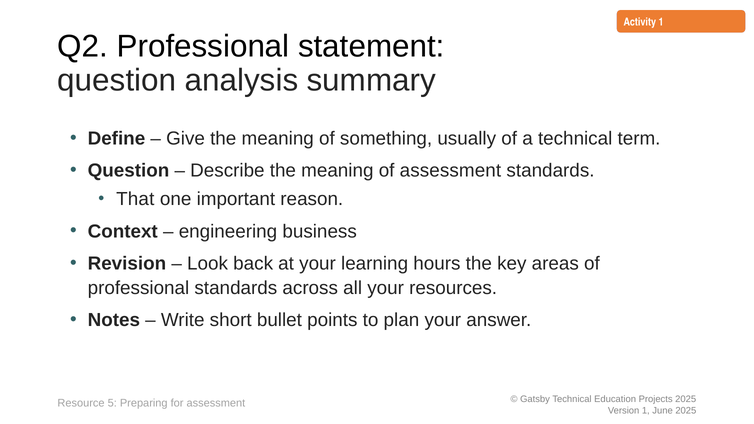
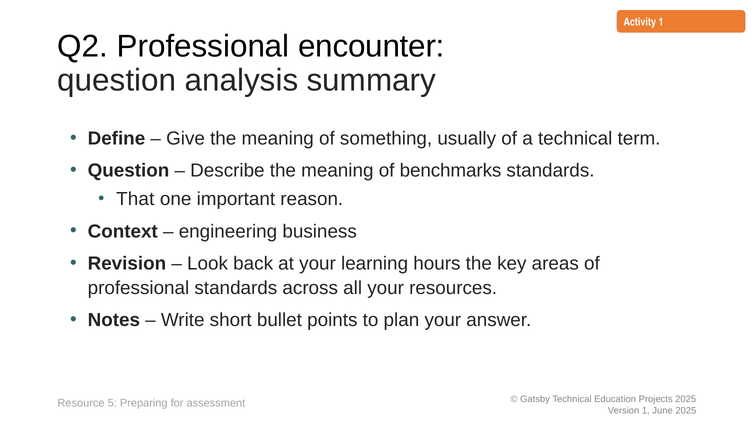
statement: statement -> encounter
of assessment: assessment -> benchmarks
